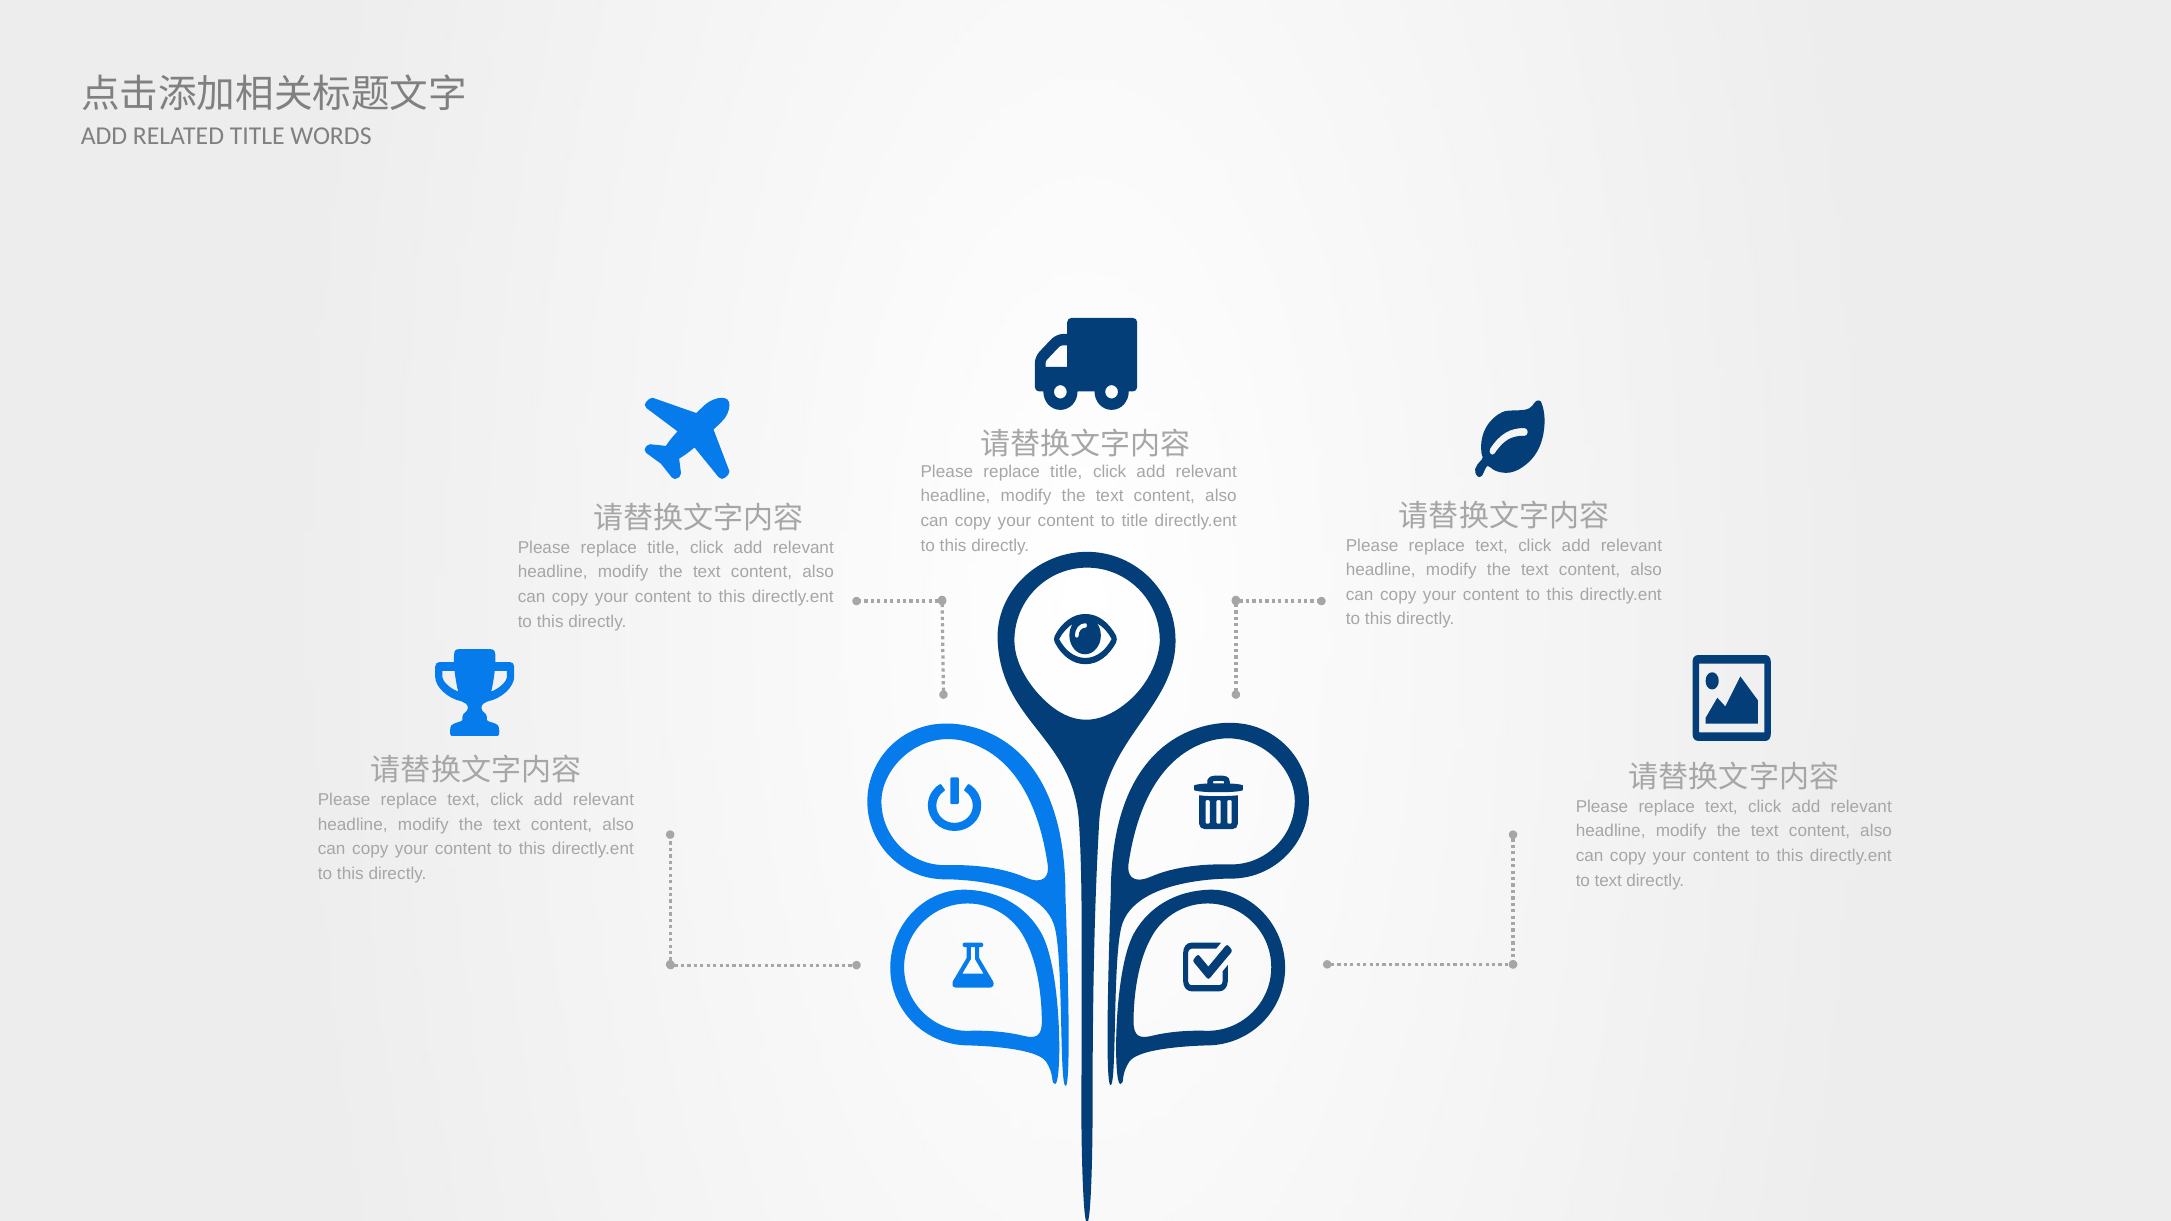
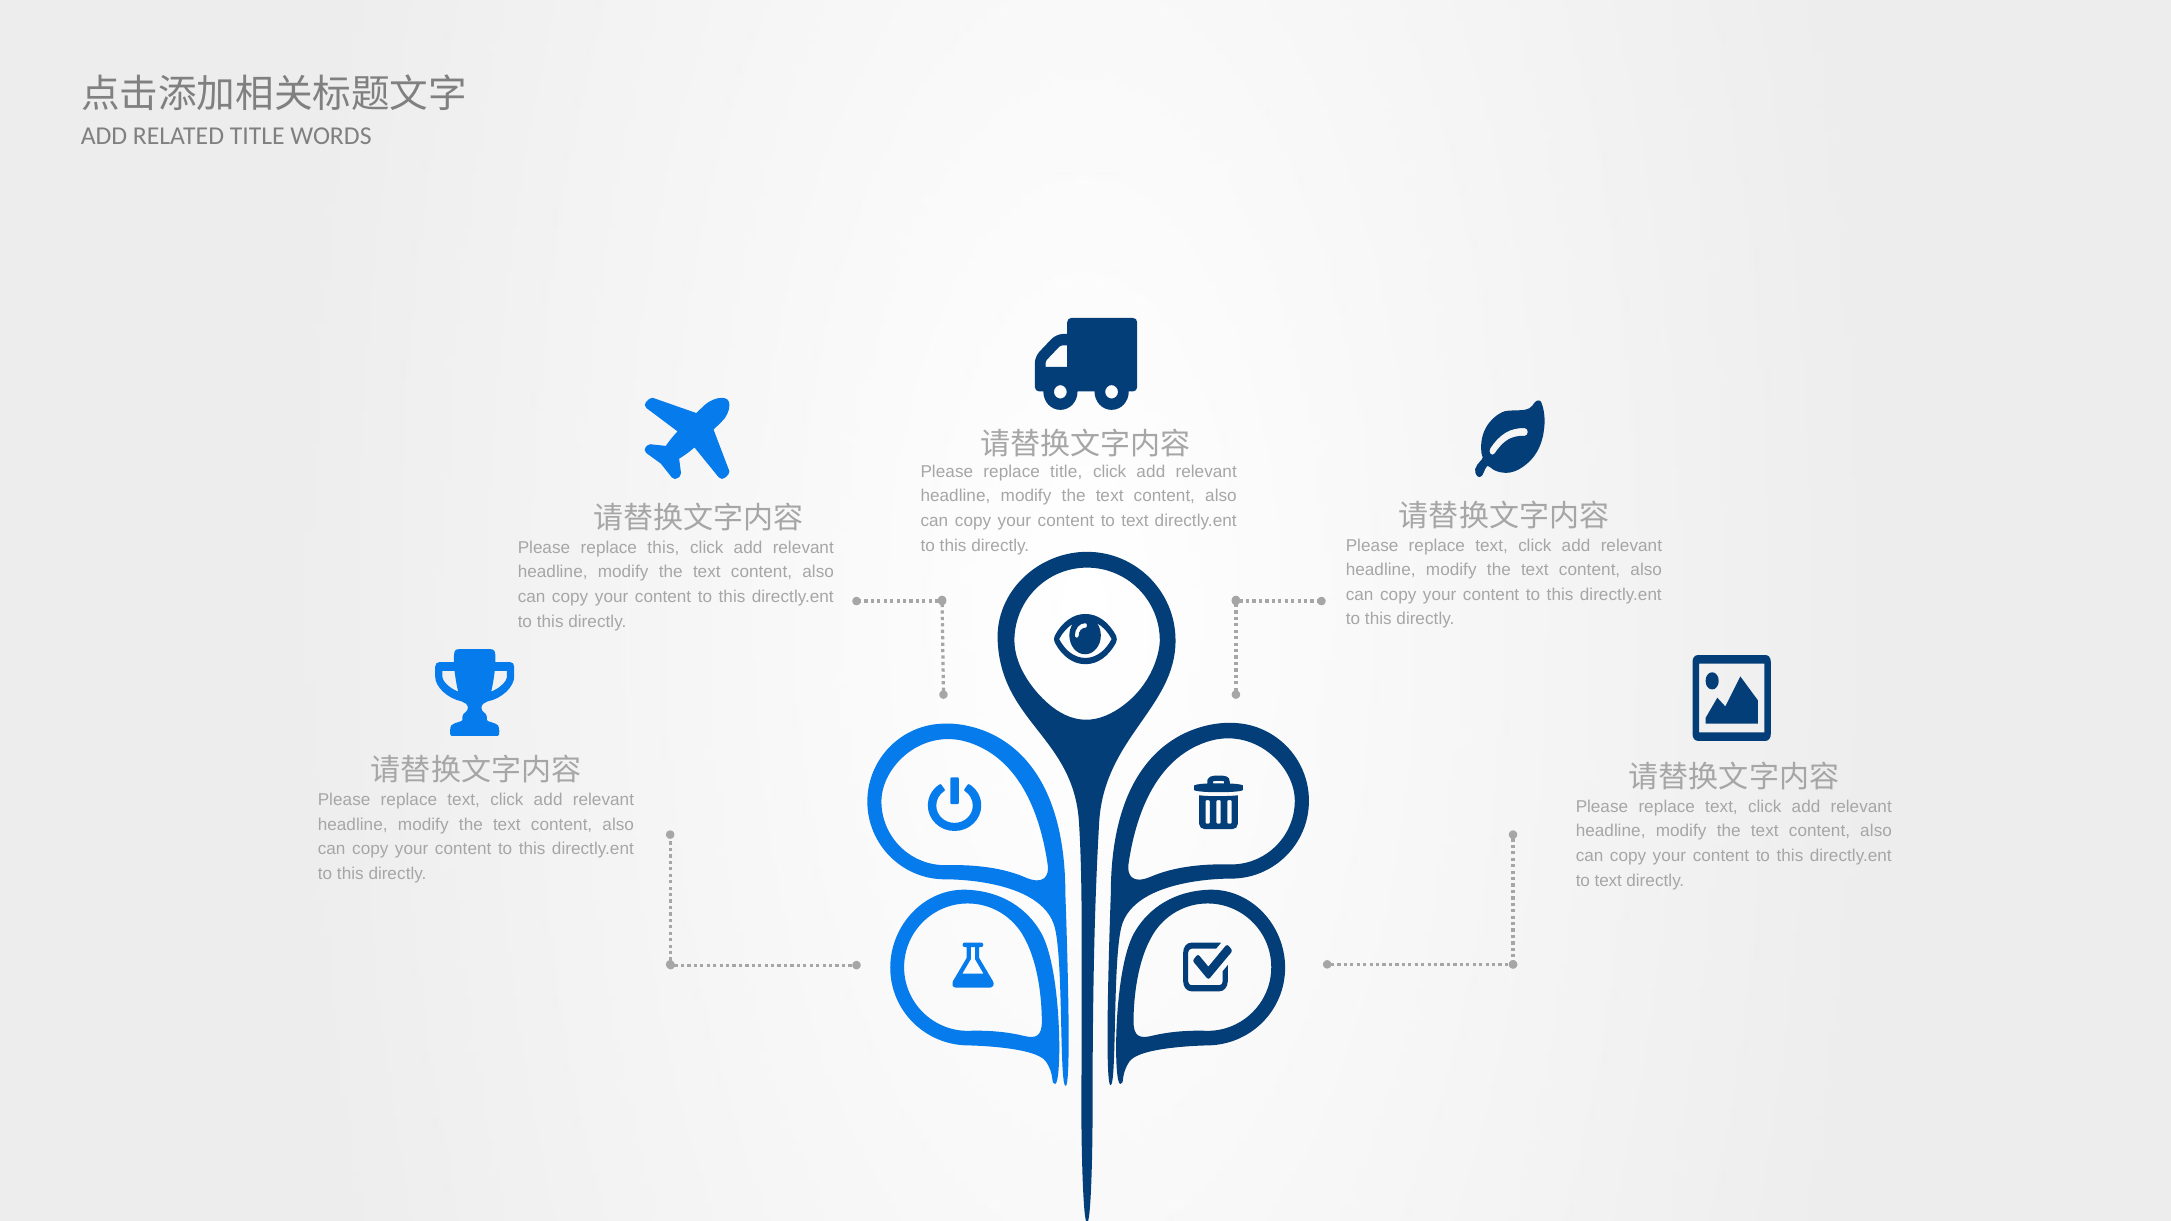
content to title: title -> text
title at (663, 548): title -> this
